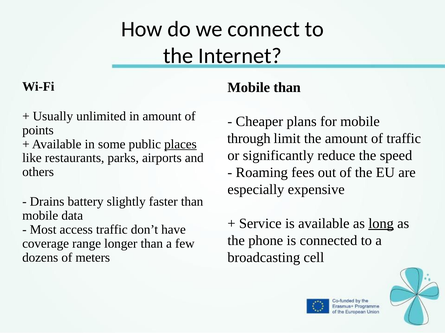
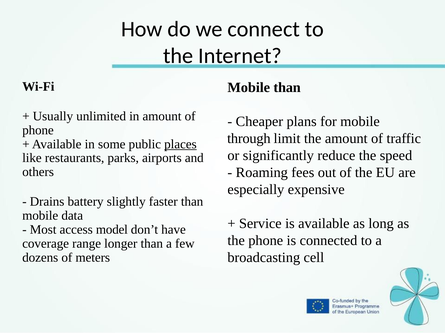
points at (38, 130): points -> phone
long underline: present -> none
access traffic: traffic -> model
